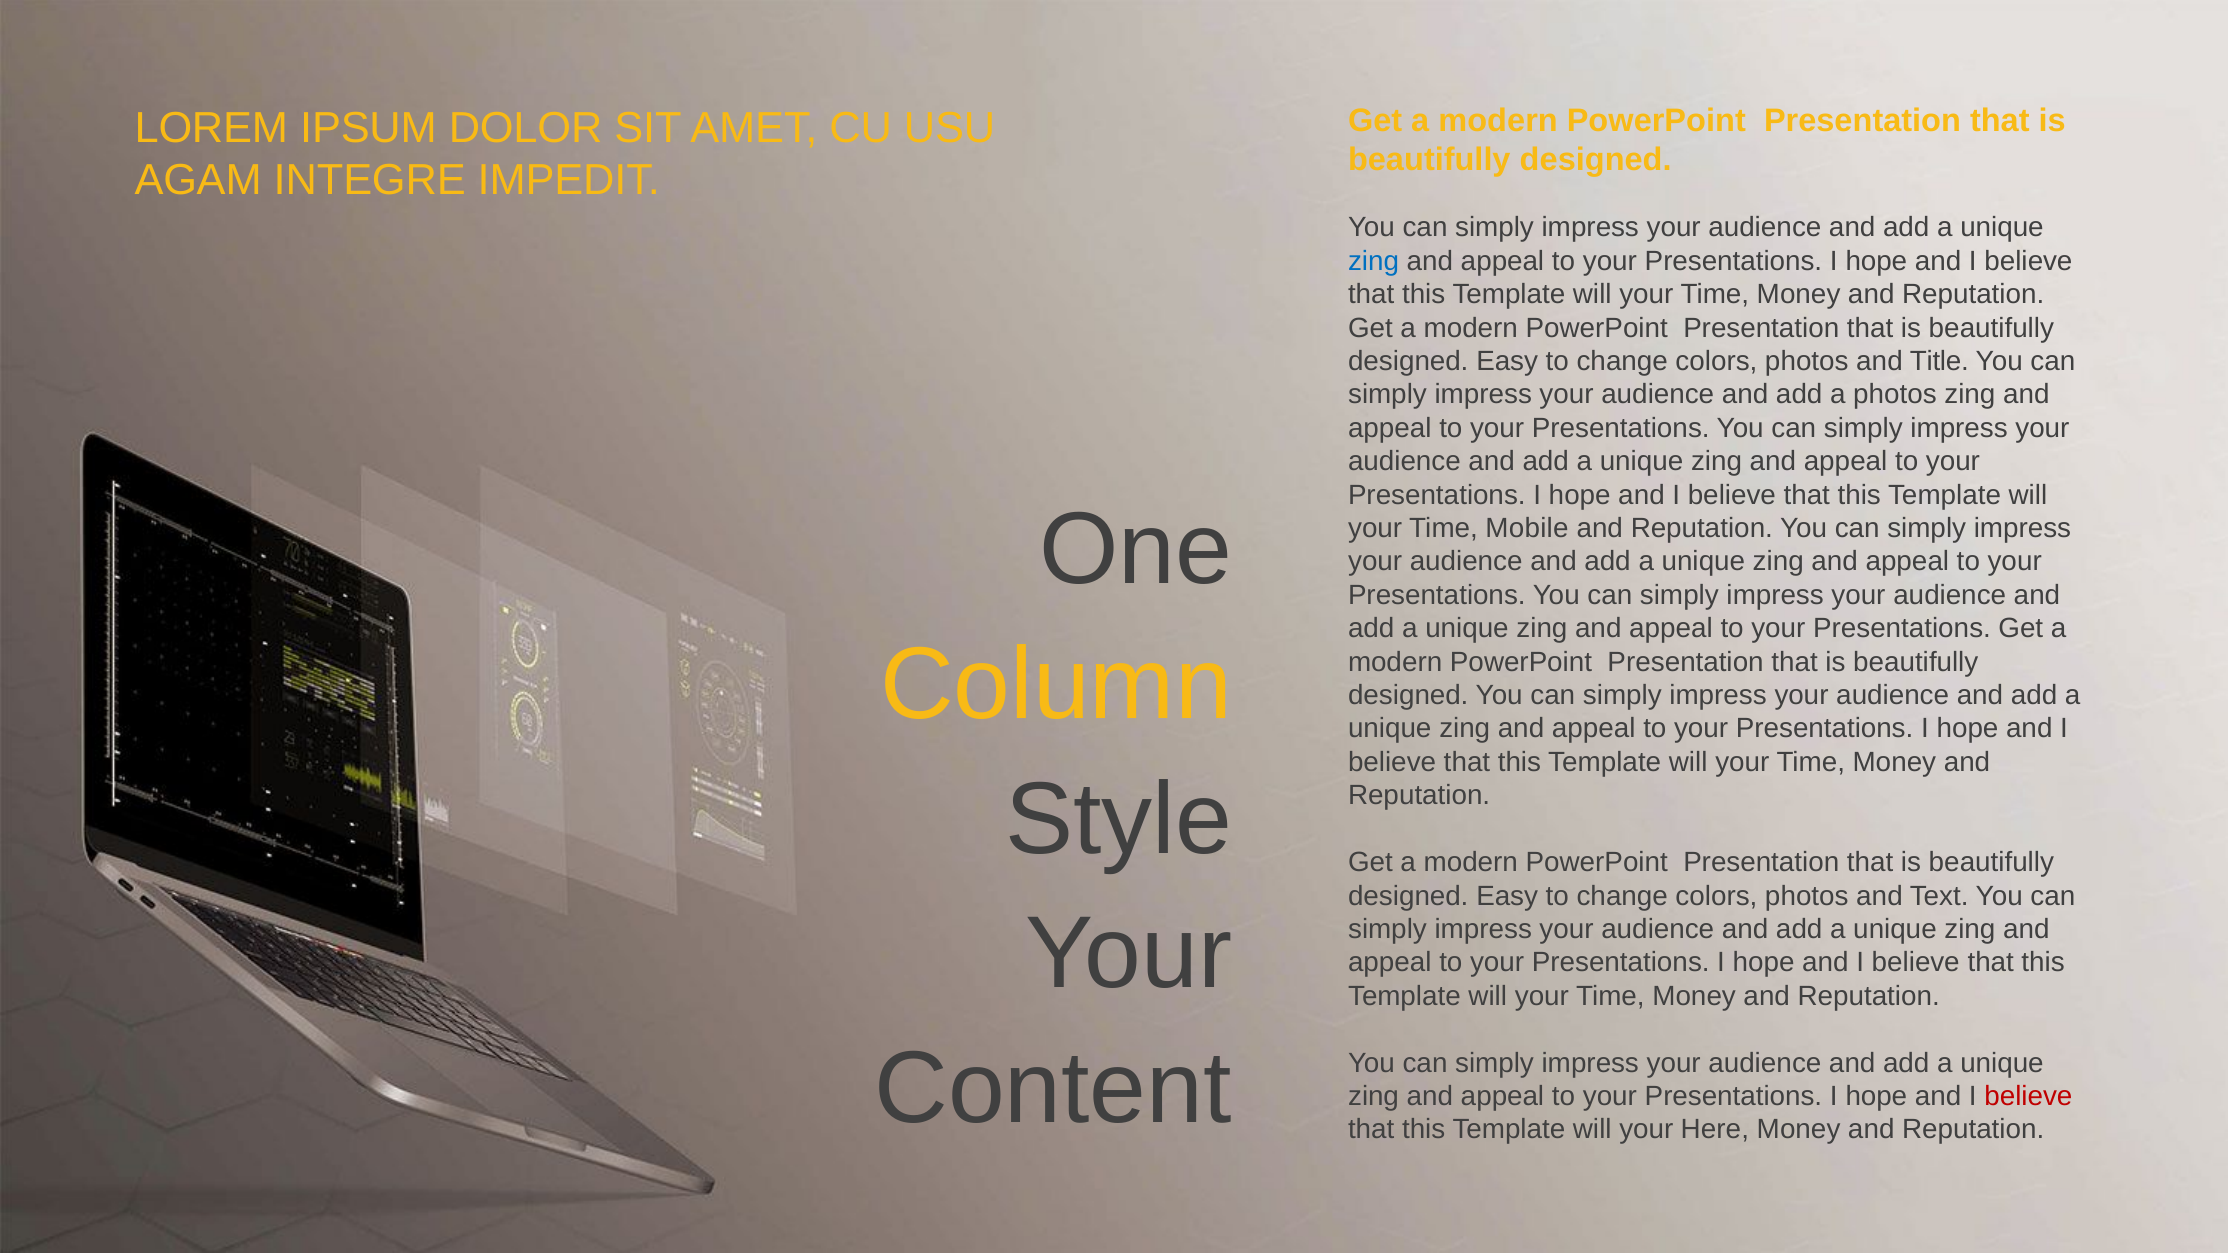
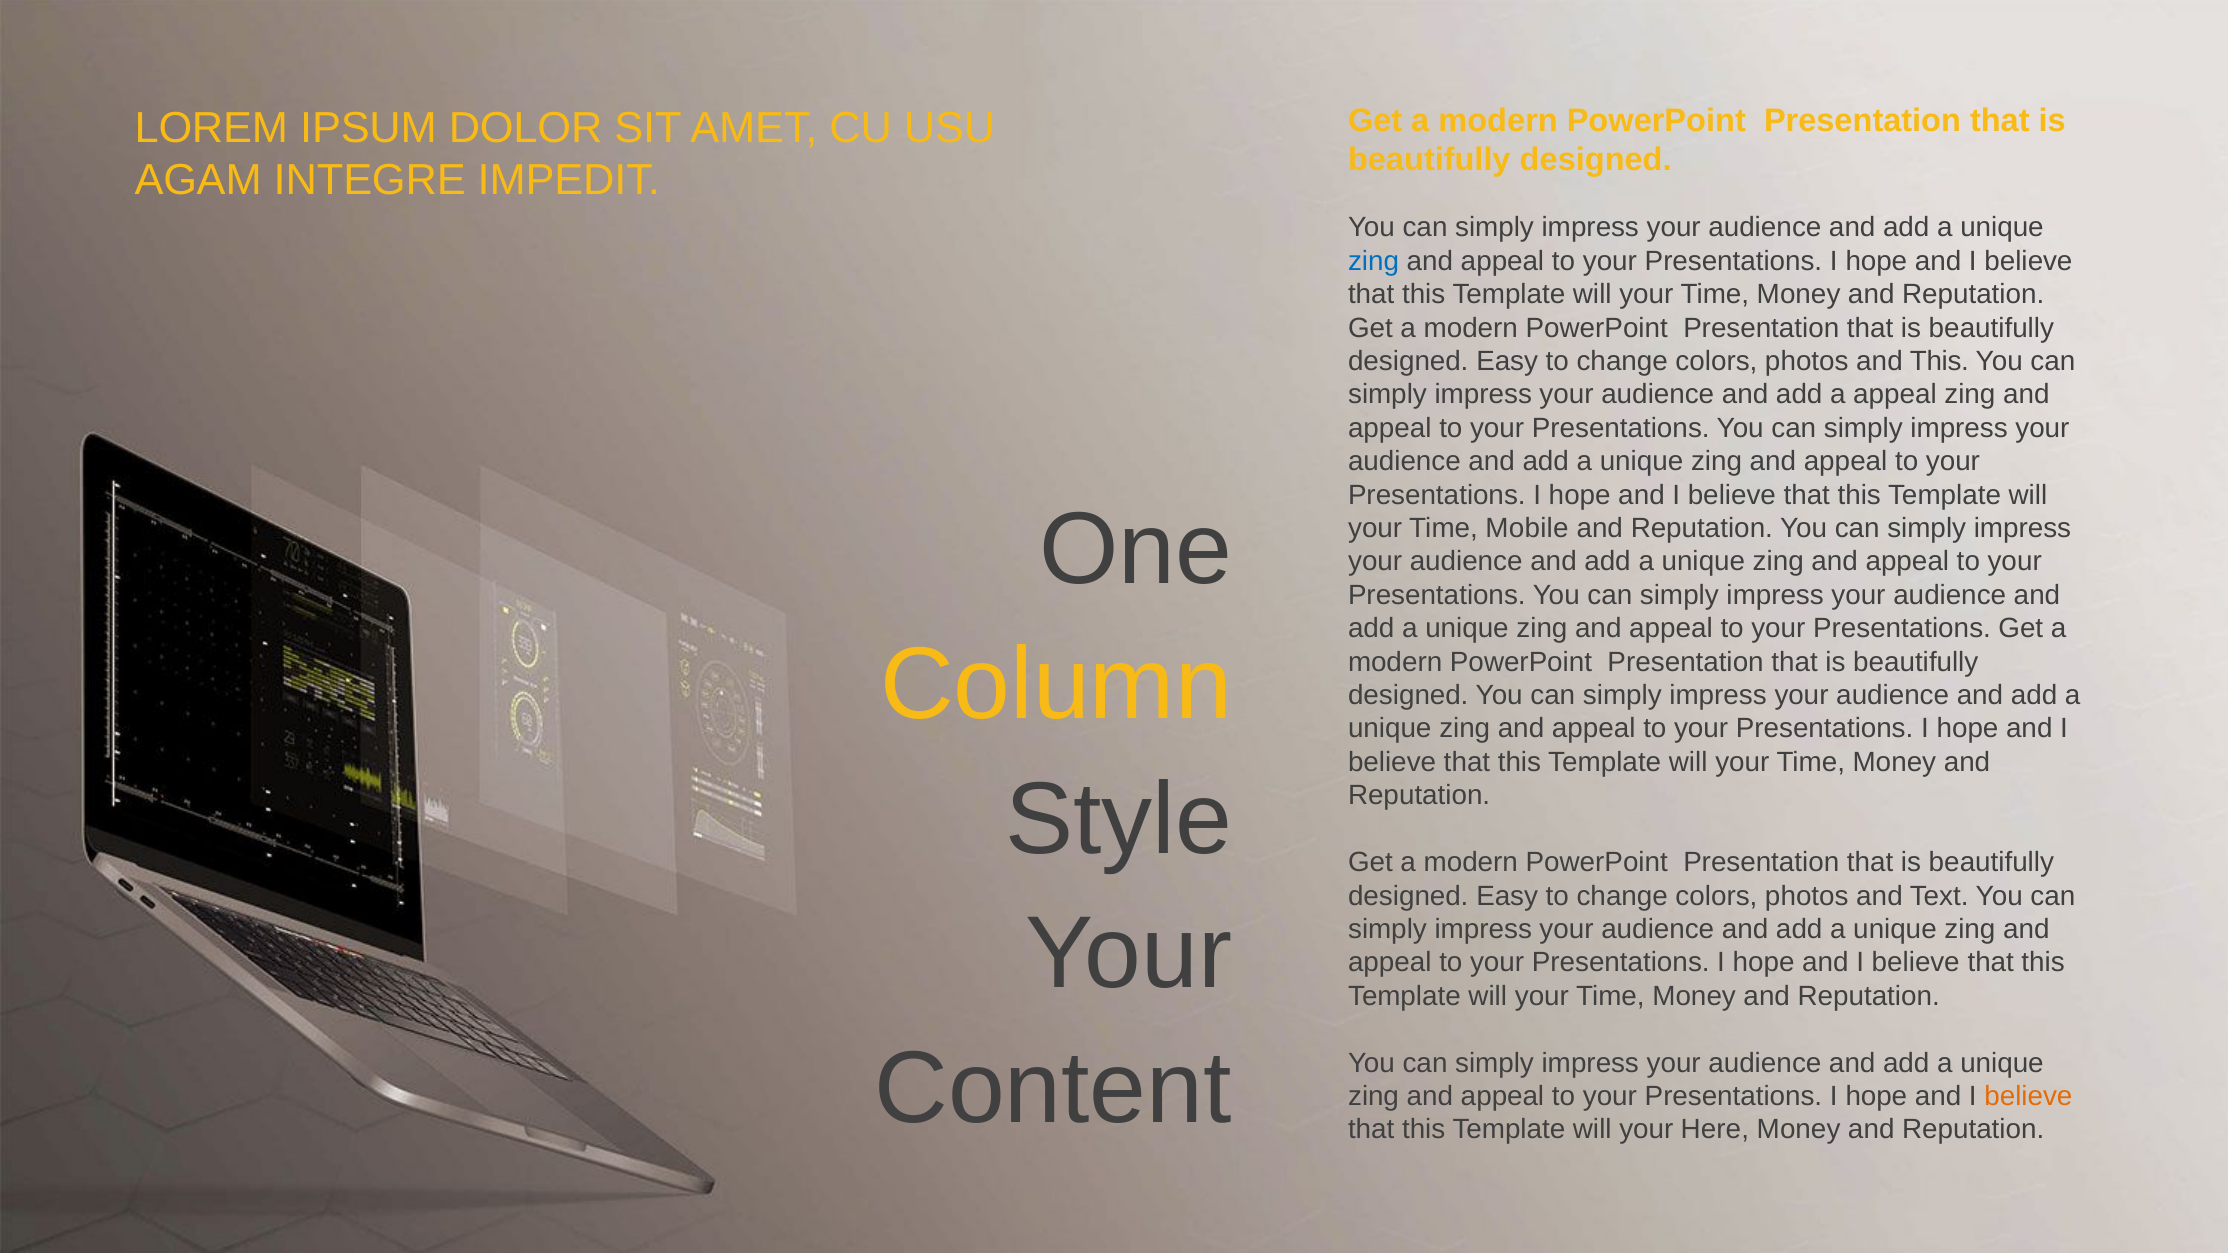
and Title: Title -> This
a photos: photos -> appeal
believe at (2028, 1097) colour: red -> orange
